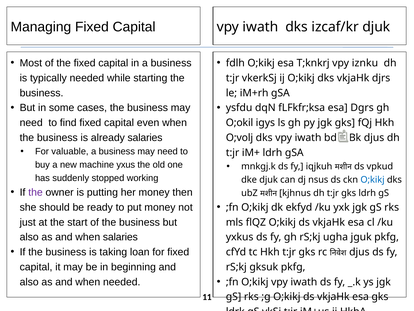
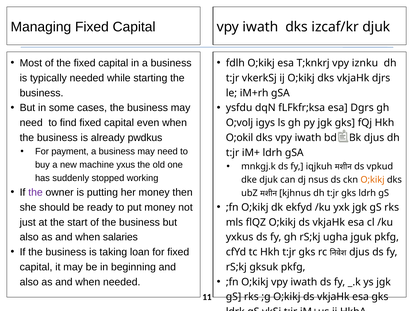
O;okil: O;okil -> O;volj
already salaries: salaries -> pwdkus
O;volj: O;volj -> O;okil
valuable: valuable -> payment
O;kikj at (372, 179) colour: blue -> orange
